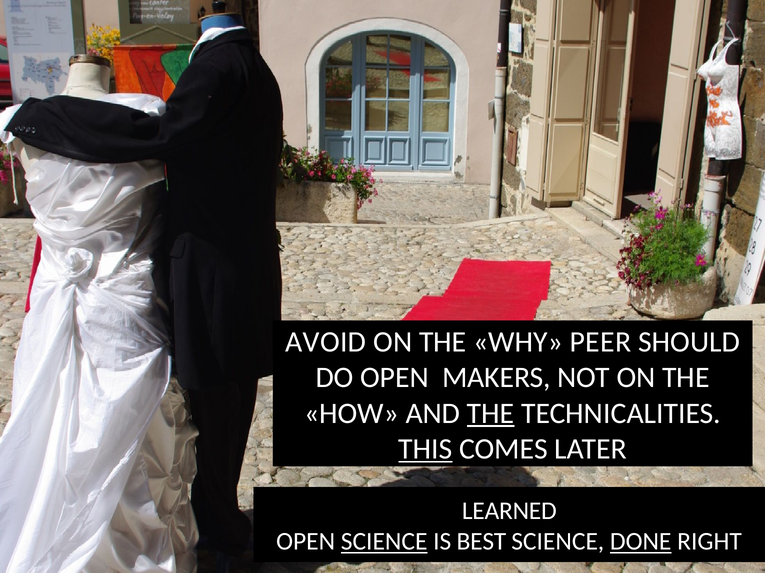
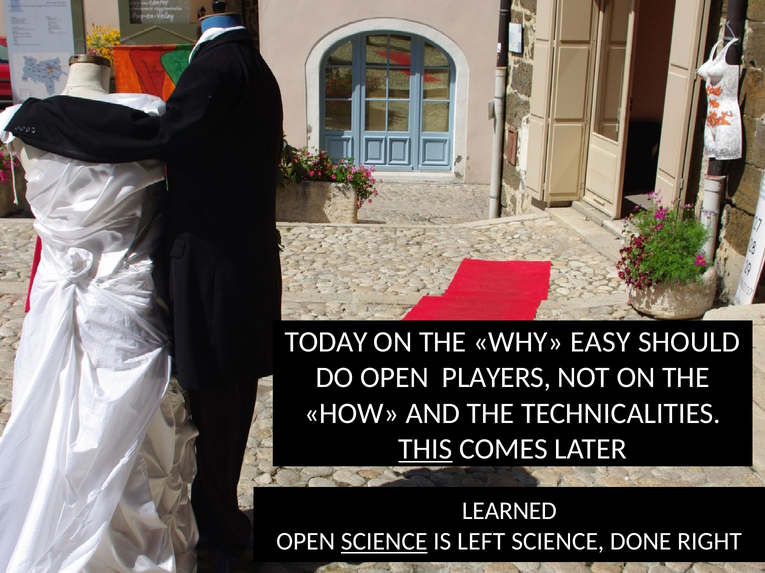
AVOID: AVOID -> TODAY
PEER: PEER -> EASY
MAKERS: MAKERS -> PLAYERS
THE at (491, 414) underline: present -> none
BEST: BEST -> LEFT
DONE underline: present -> none
